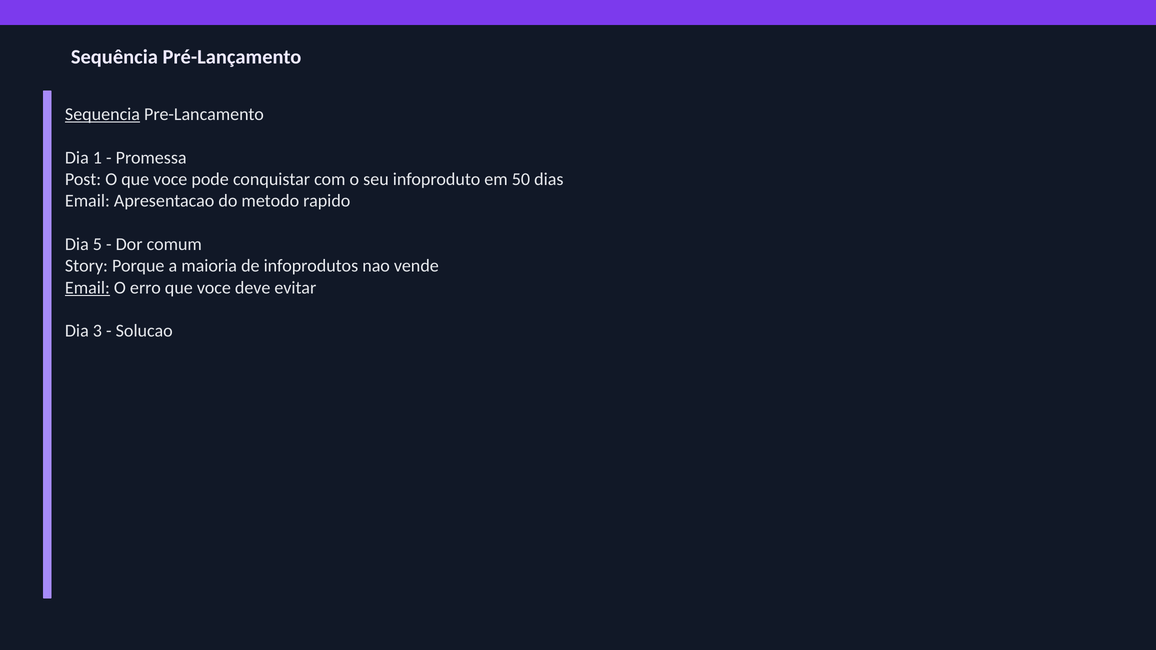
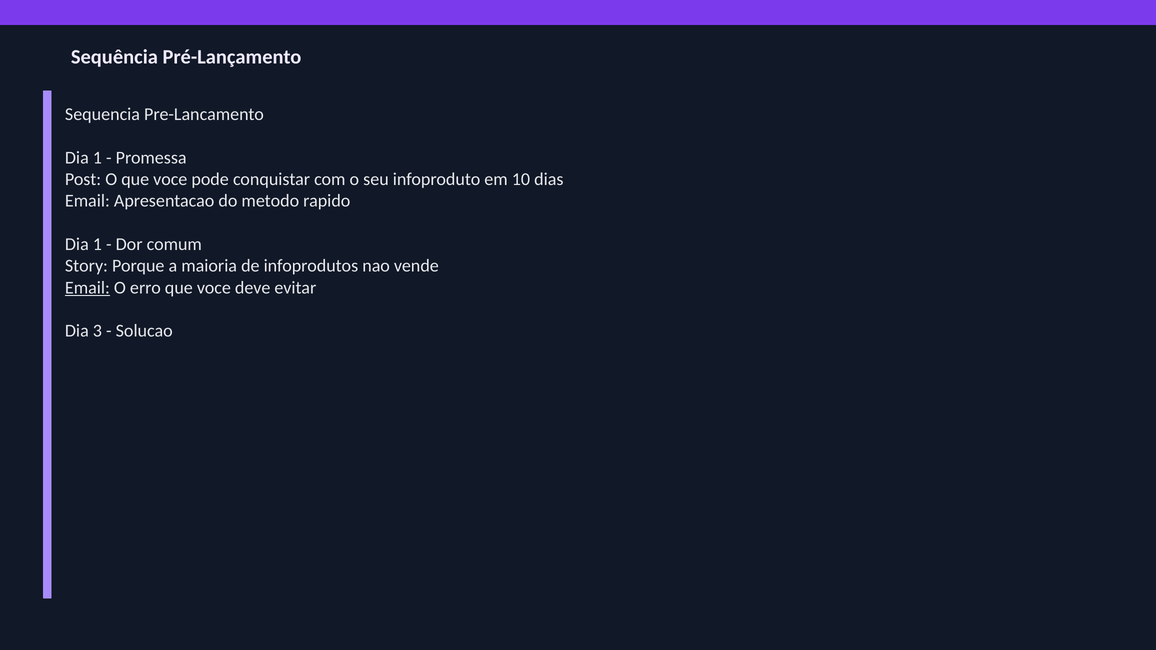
Sequencia underline: present -> none
50: 50 -> 10
5 at (97, 244): 5 -> 1
